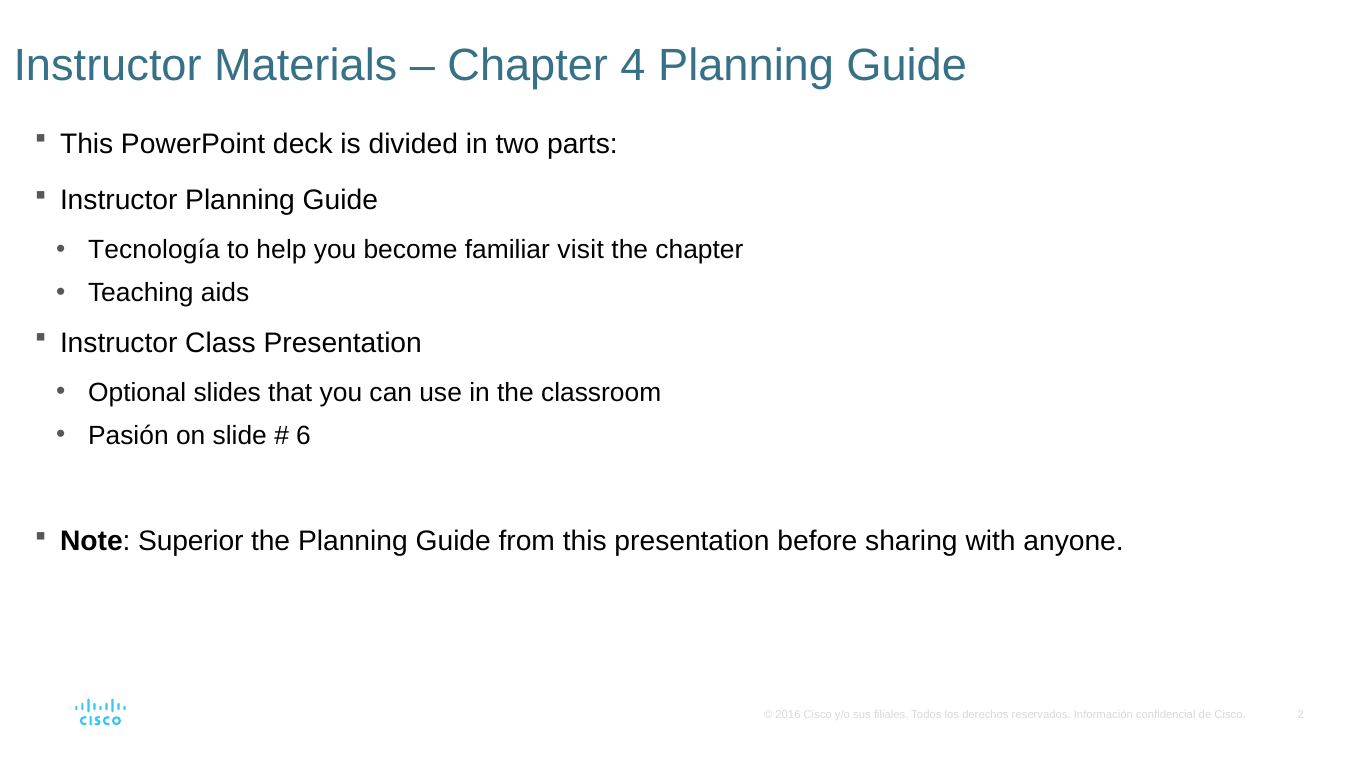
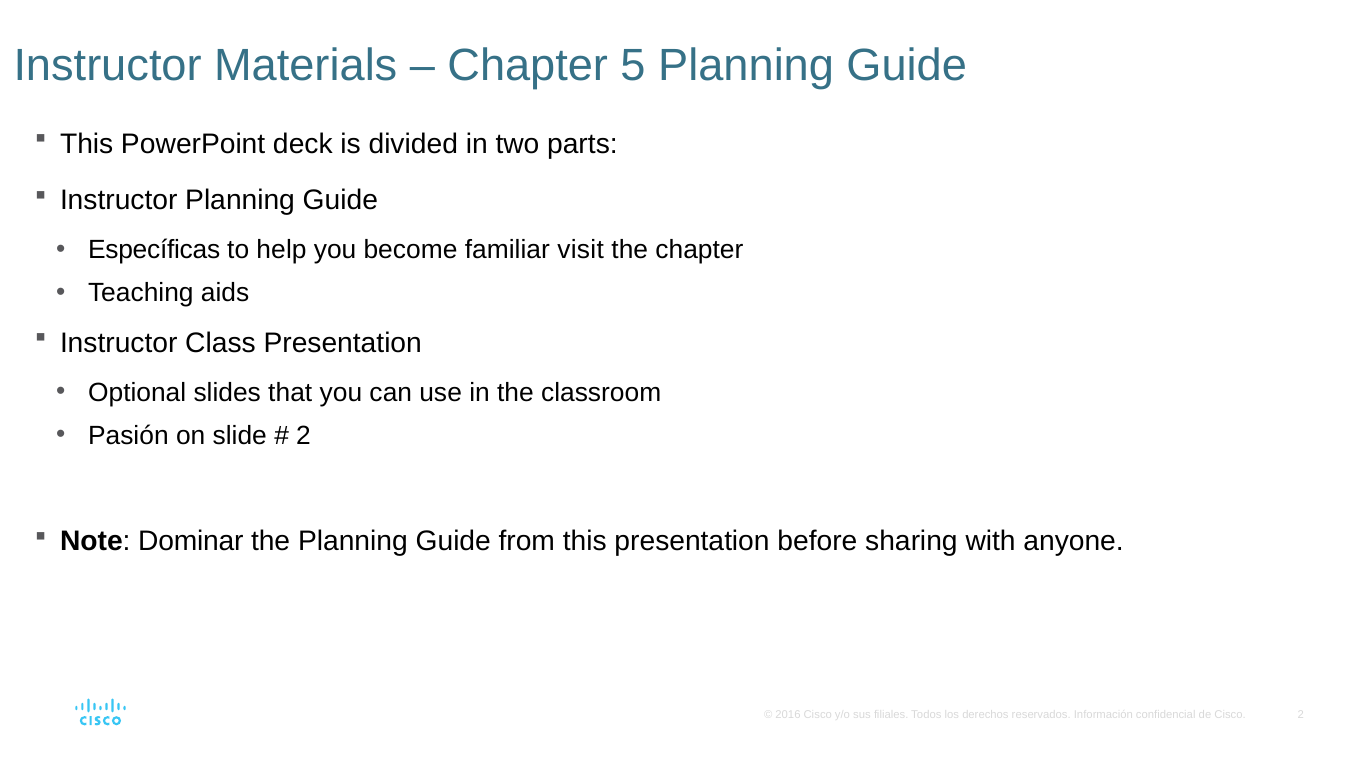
4: 4 -> 5
Tecnología: Tecnología -> Específicas
6 at (303, 435): 6 -> 2
Superior: Superior -> Dominar
